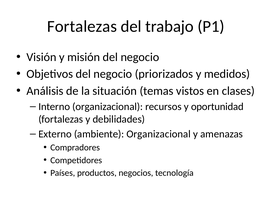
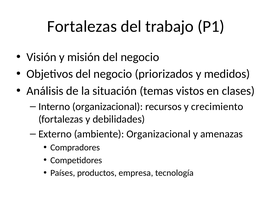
oportunidad: oportunidad -> crecimiento
negocios: negocios -> empresa
